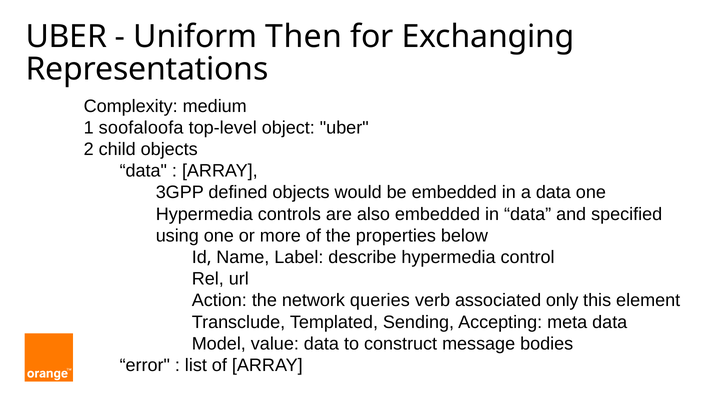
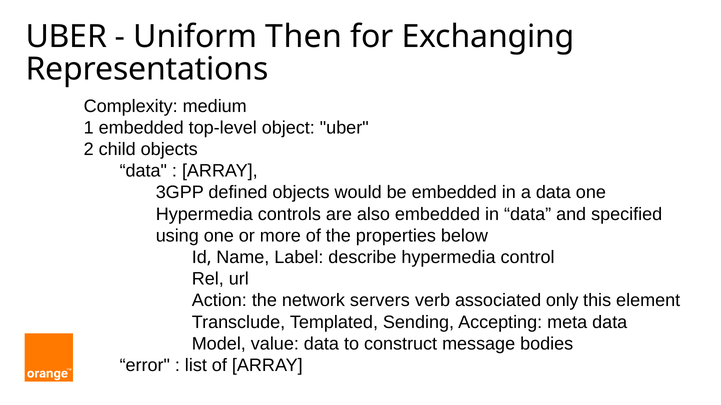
1 soofaloofa: soofaloofa -> embedded
queries: queries -> servers
